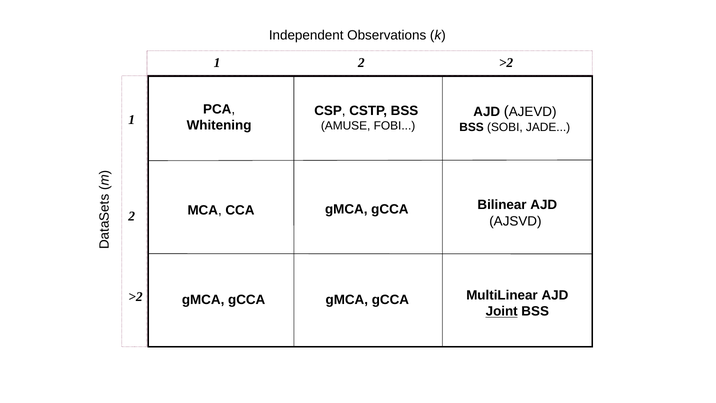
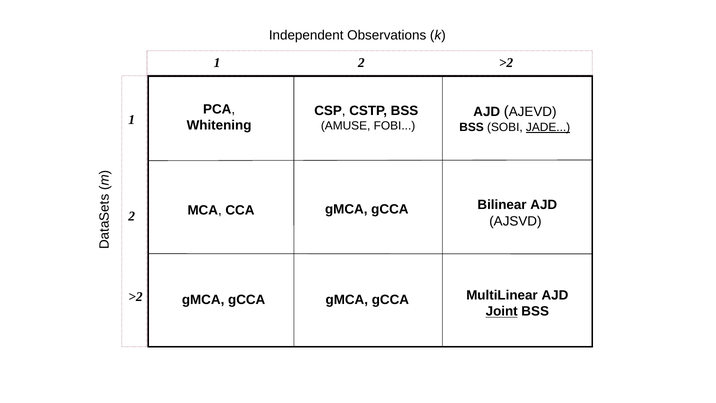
JADE underline: none -> present
